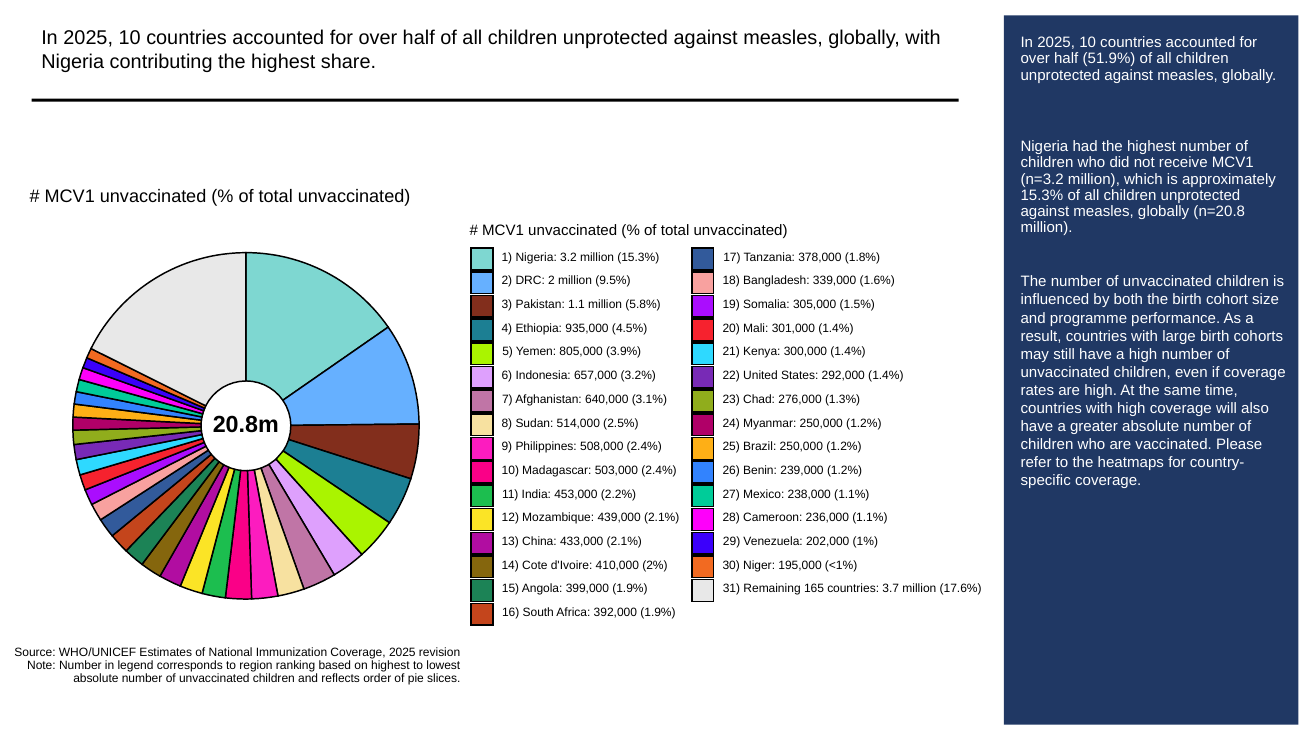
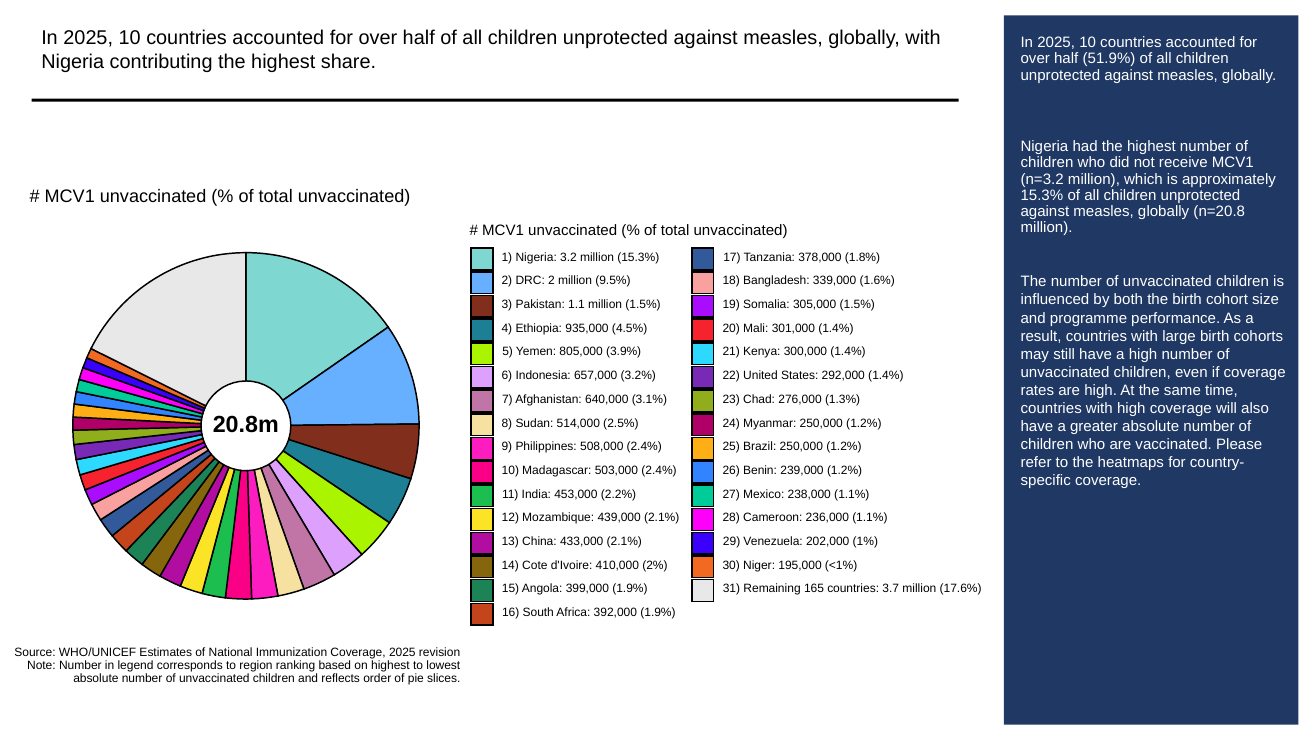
million 5.8%: 5.8% -> 1.5%
